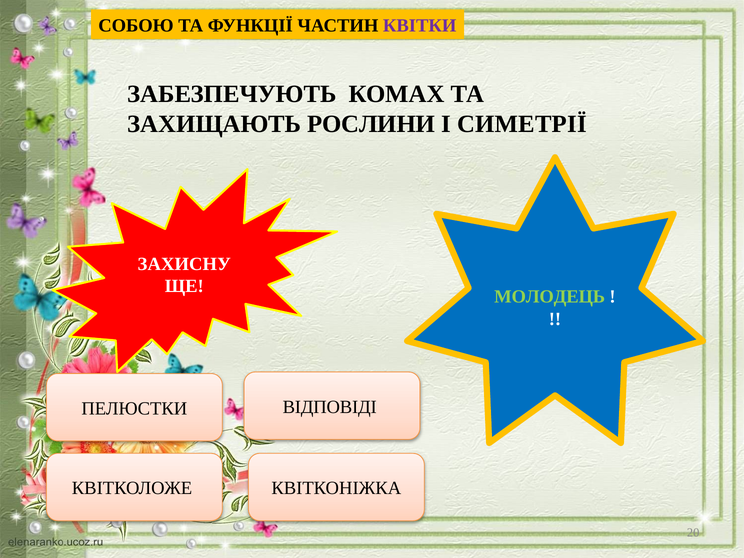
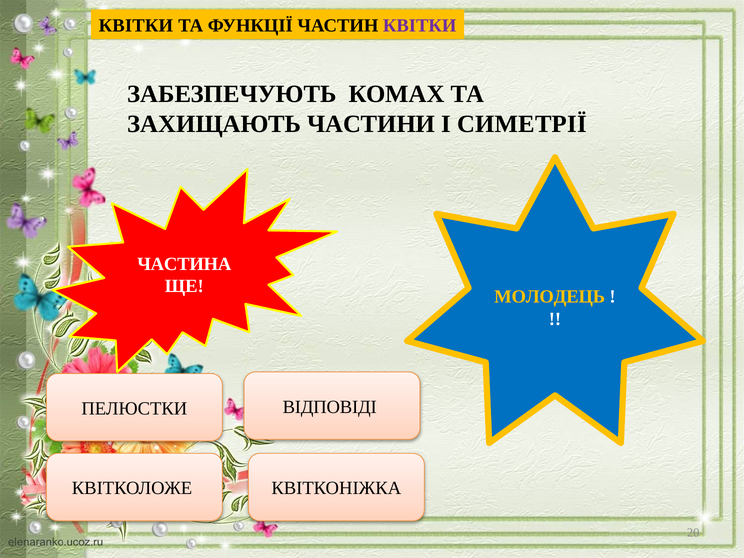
СОБОЮ at (136, 26): СОБОЮ -> КВІТКИ
РОСЛИНИ: РОСЛИНИ -> ЧАСТИНИ
ЗАХИСНУ: ЗАХИСНУ -> ЧАСТИНА
МОЛОДЕЦЬ colour: light green -> yellow
